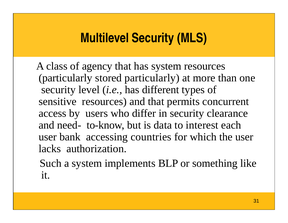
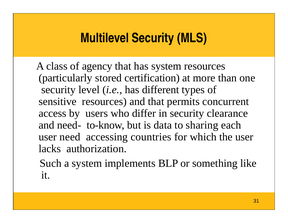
stored particularly: particularly -> certification
interest: interest -> sharing
bank: bank -> need
